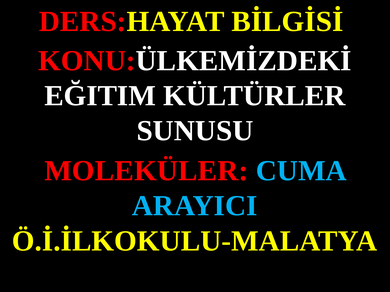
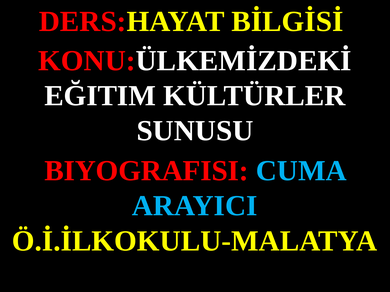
MOLEKÜLER: MOLEKÜLER -> BIYOGRAFISI
